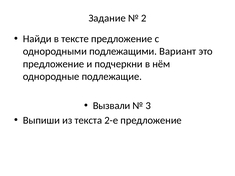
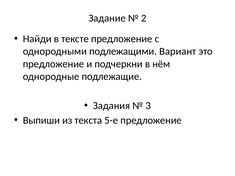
Вызвали: Вызвали -> Задания
2-е: 2-е -> 5-е
